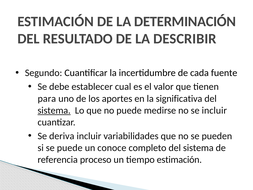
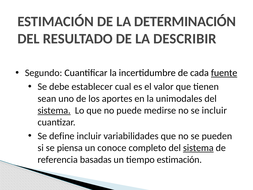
fuente underline: none -> present
para: para -> sean
significativa: significativa -> unimodales
deriva: deriva -> define
se puede: puede -> piensa
sistema at (198, 148) underline: none -> present
proceso: proceso -> basadas
